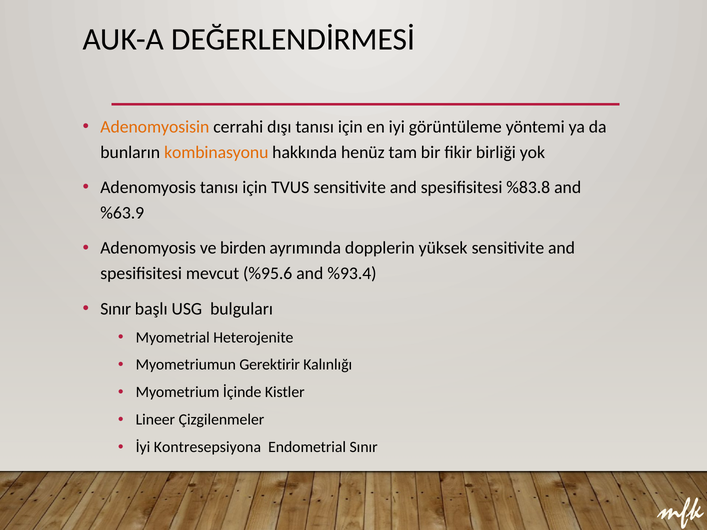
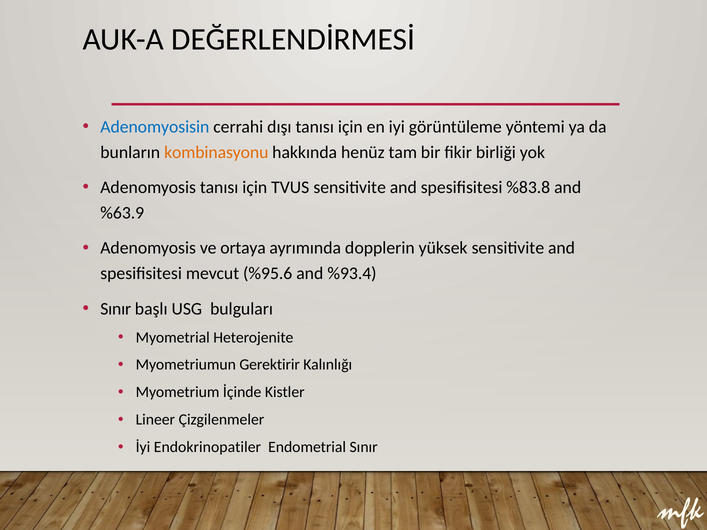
Adenomyosisin colour: orange -> blue
birden: birden -> ortaya
Kontresepsiyona: Kontresepsiyona -> Endokrinopatiler
